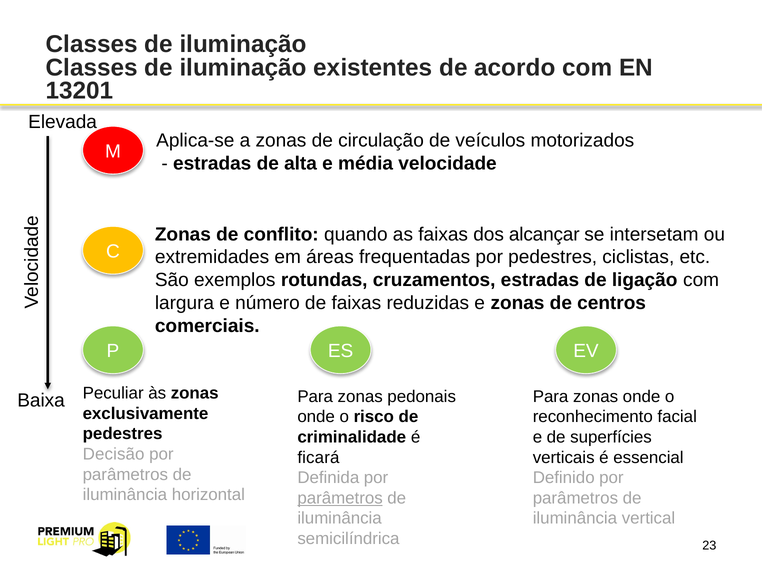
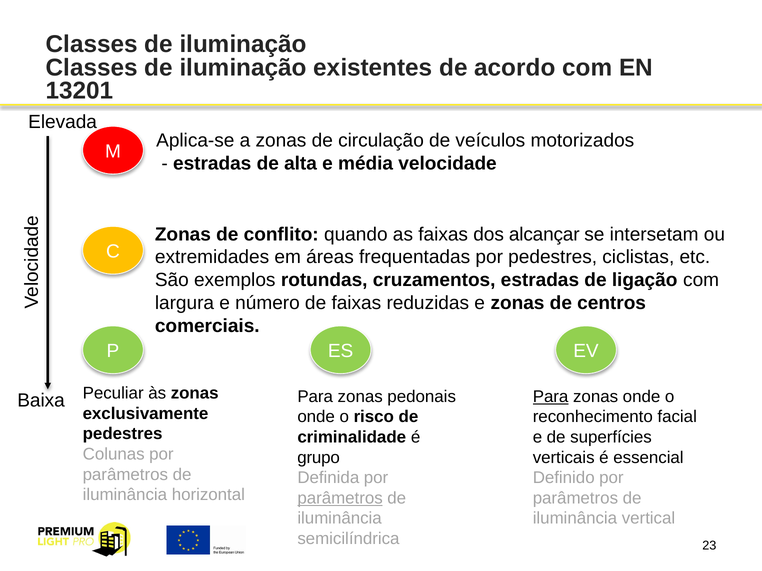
Para at (551, 397) underline: none -> present
Decisão: Decisão -> Colunas
ficará: ficará -> grupo
